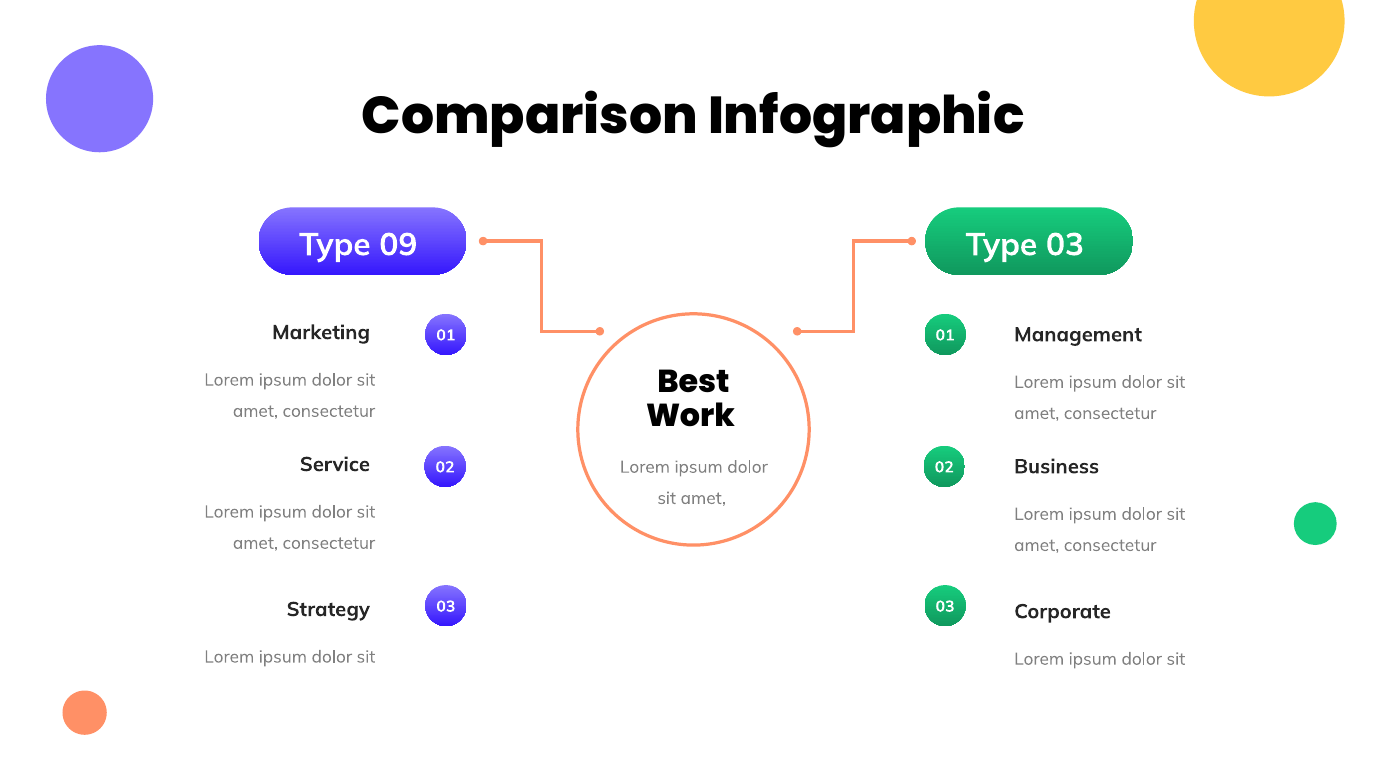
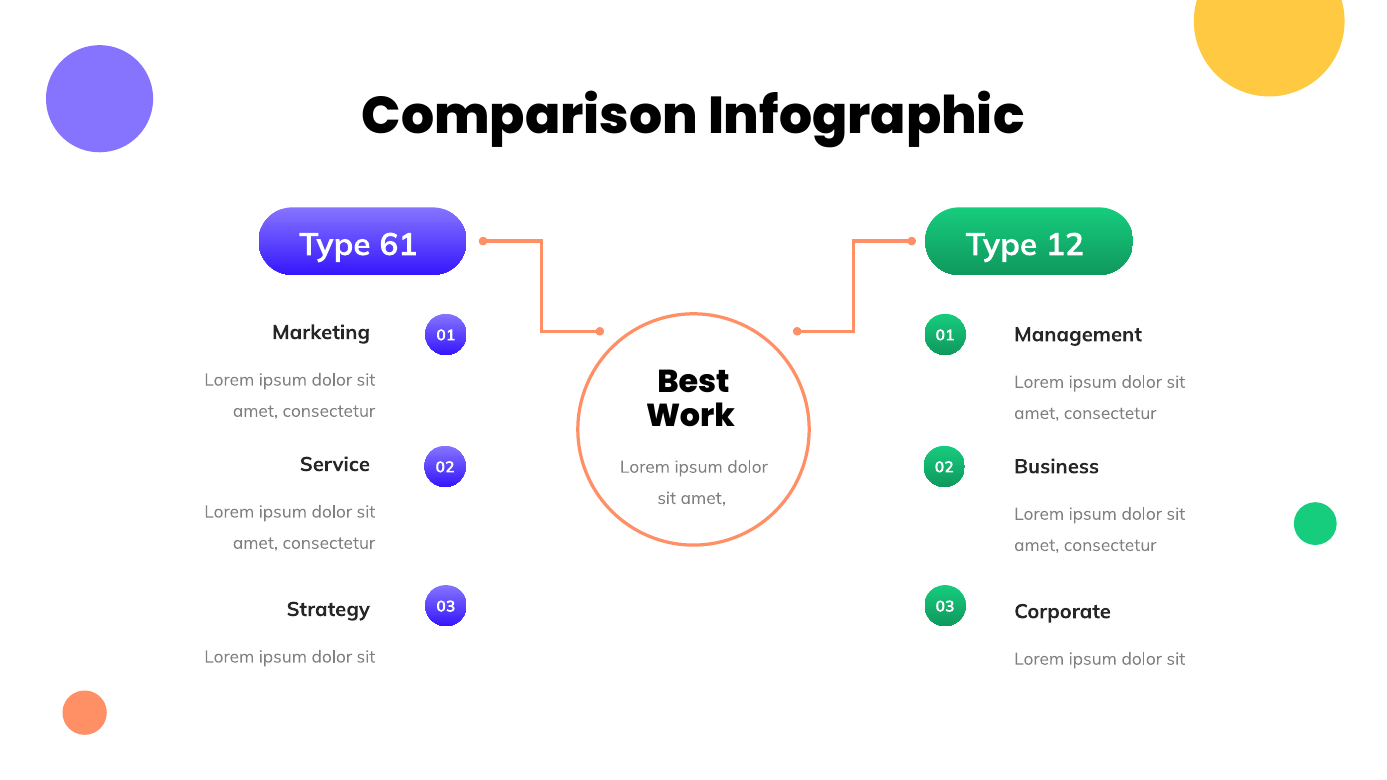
09: 09 -> 61
Type 03: 03 -> 12
